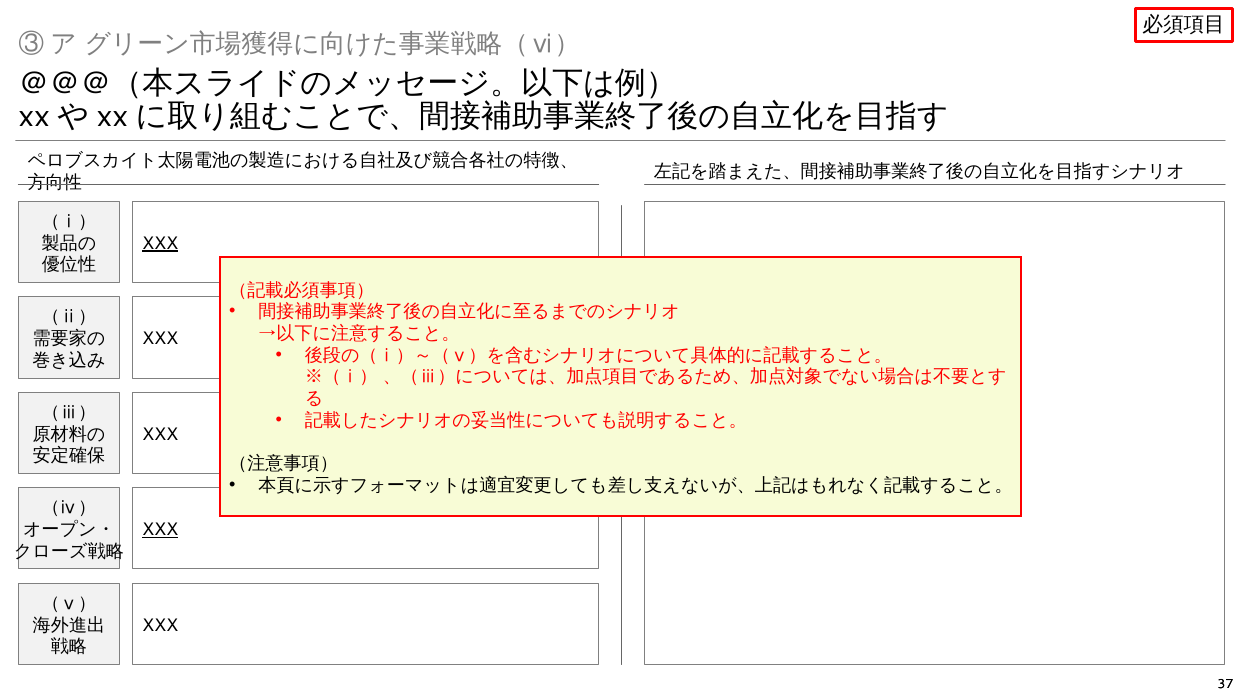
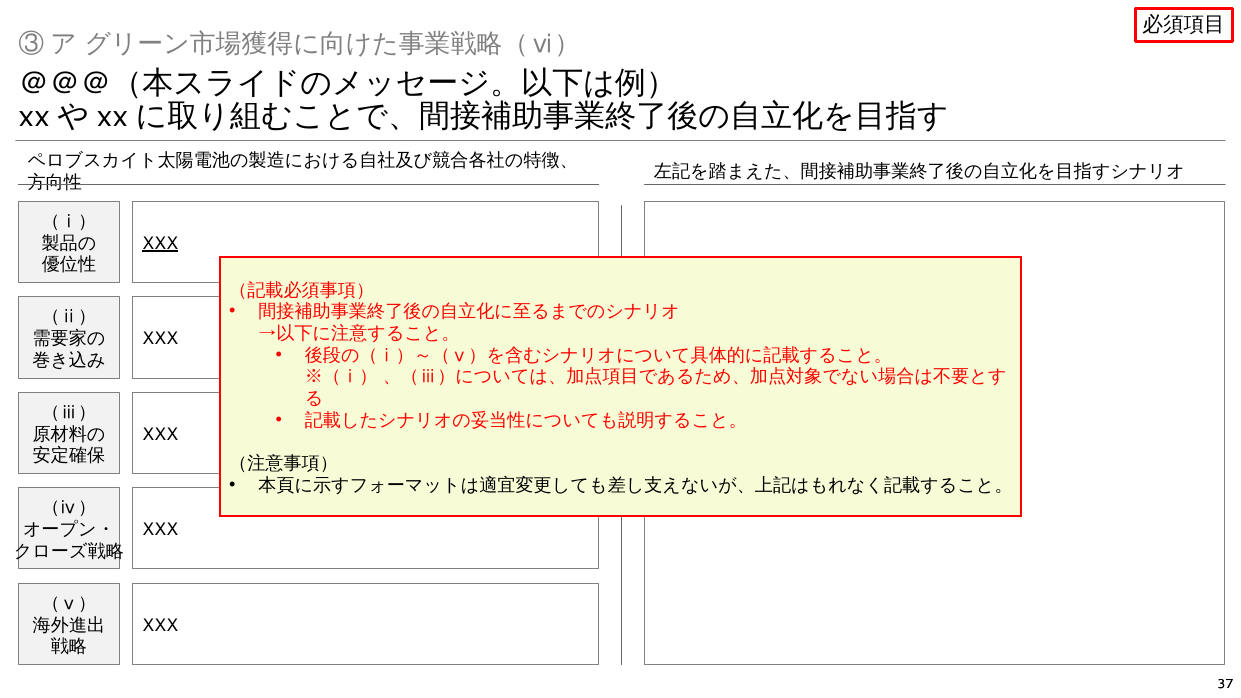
XXX at (160, 530) underline: present -> none
